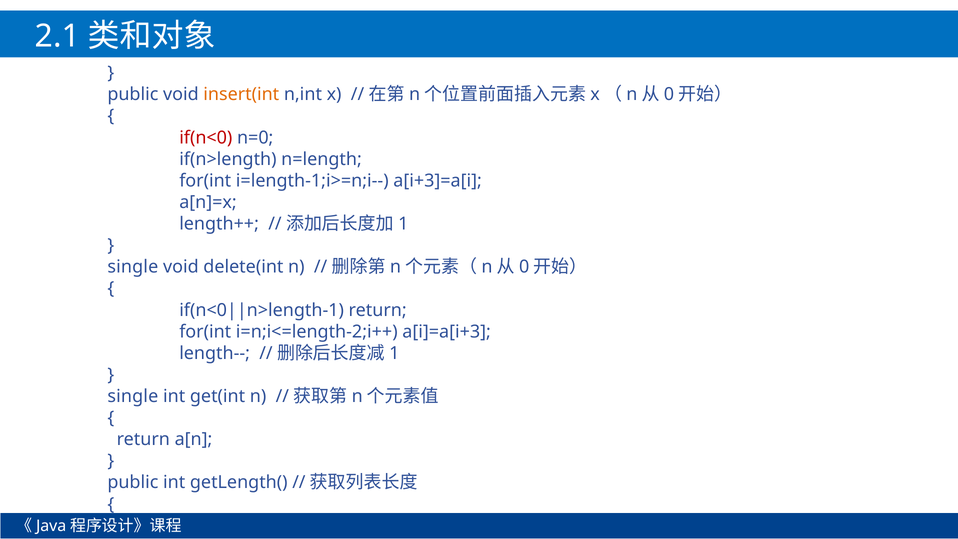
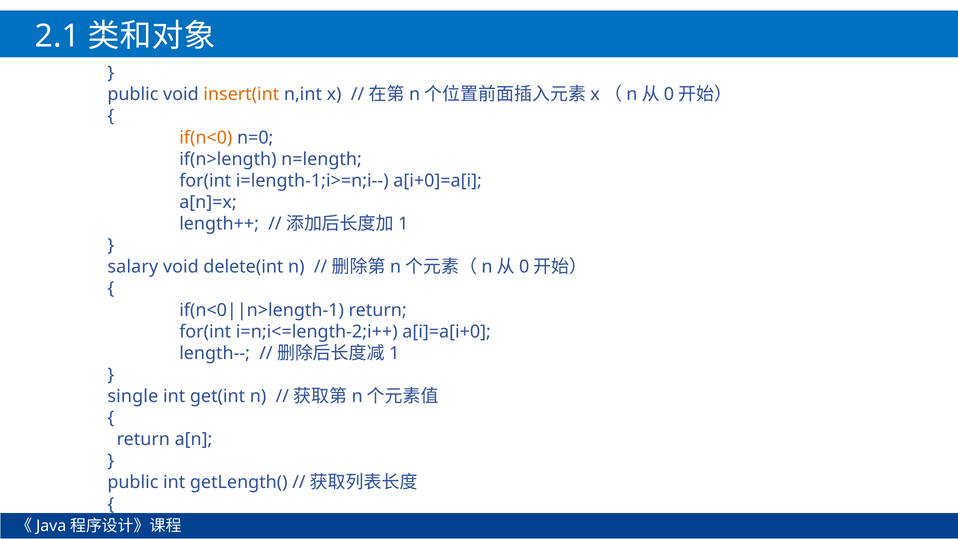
if(n<0 colour: red -> orange
a[i+3]=a[i: a[i+3]=a[i -> a[i+0]=a[i
single at (133, 267): single -> salary
a[i]=a[i+3: a[i]=a[i+3 -> a[i]=a[i+0
